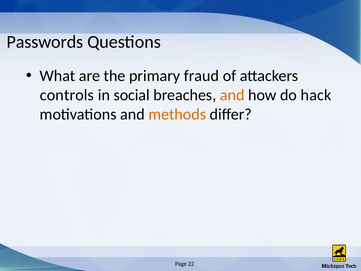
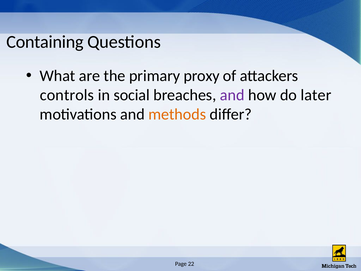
Passwords: Passwords -> Containing
fraud: fraud -> proxy
and at (232, 95) colour: orange -> purple
hack: hack -> later
